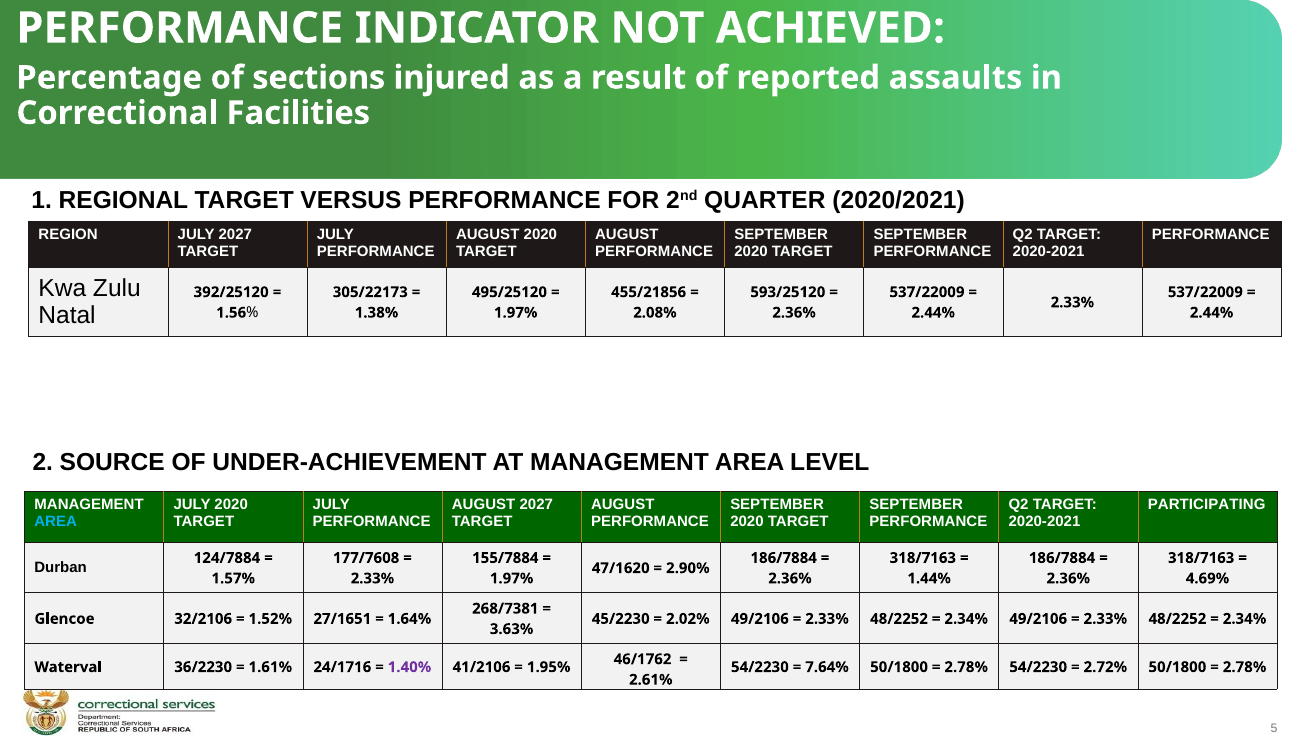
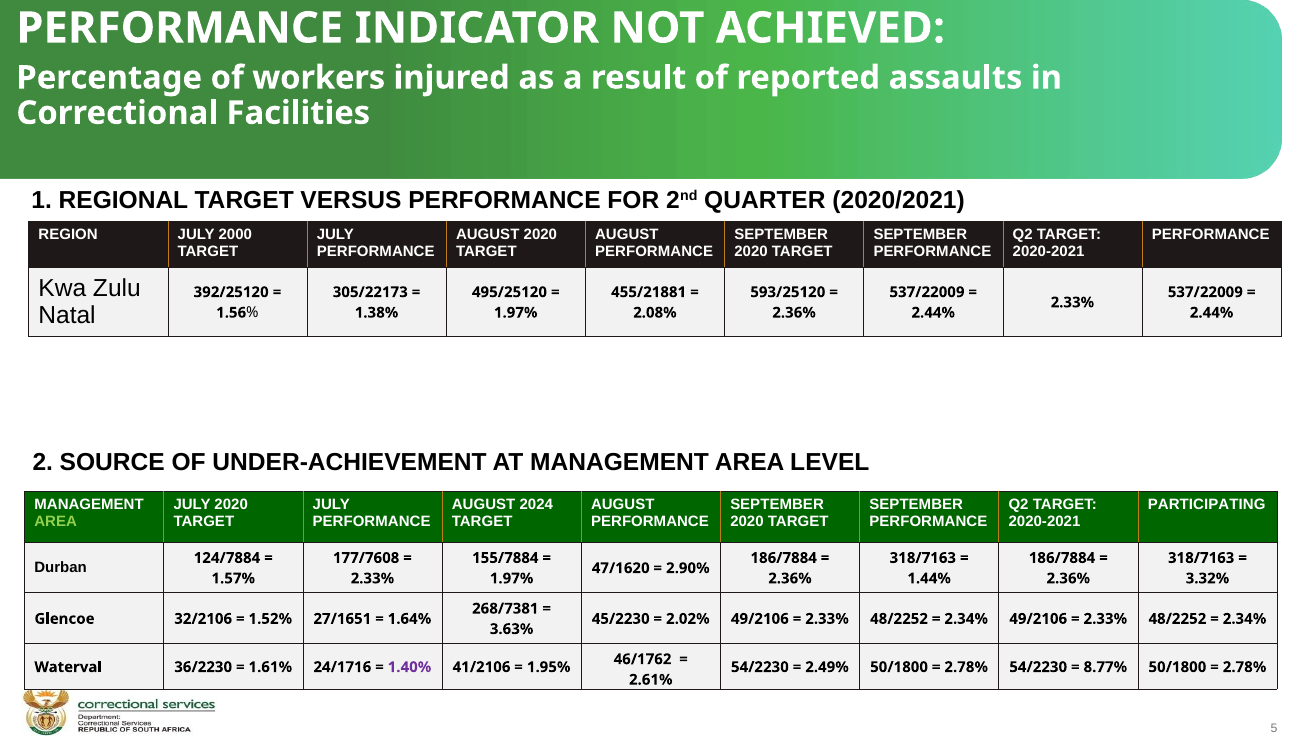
sections: sections -> workers
JULY 2027: 2027 -> 2000
455/21856: 455/21856 -> 455/21881
AUGUST 2027: 2027 -> 2024
AREA at (56, 521) colour: light blue -> light green
4.69%: 4.69% -> 3.32%
7.64%: 7.64% -> 2.49%
2.72%: 2.72% -> 8.77%
